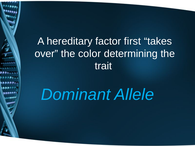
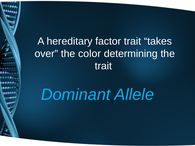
factor first: first -> trait
